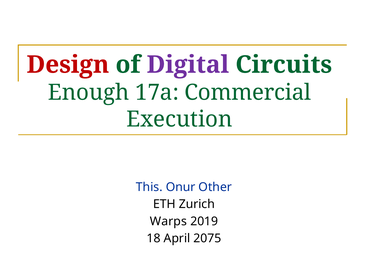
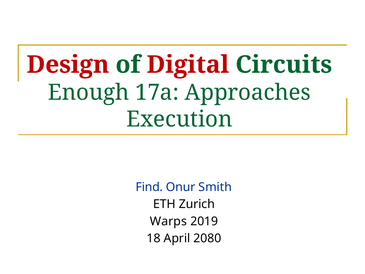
Digital colour: purple -> red
Commercial: Commercial -> Approaches
This: This -> Find
Other: Other -> Smith
2075: 2075 -> 2080
